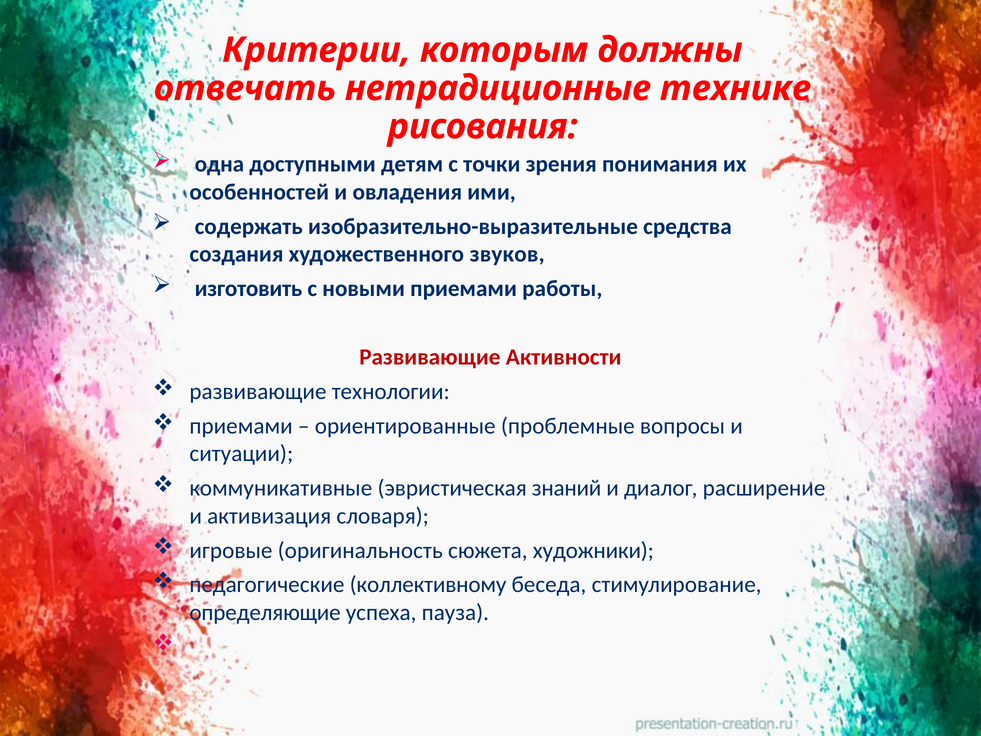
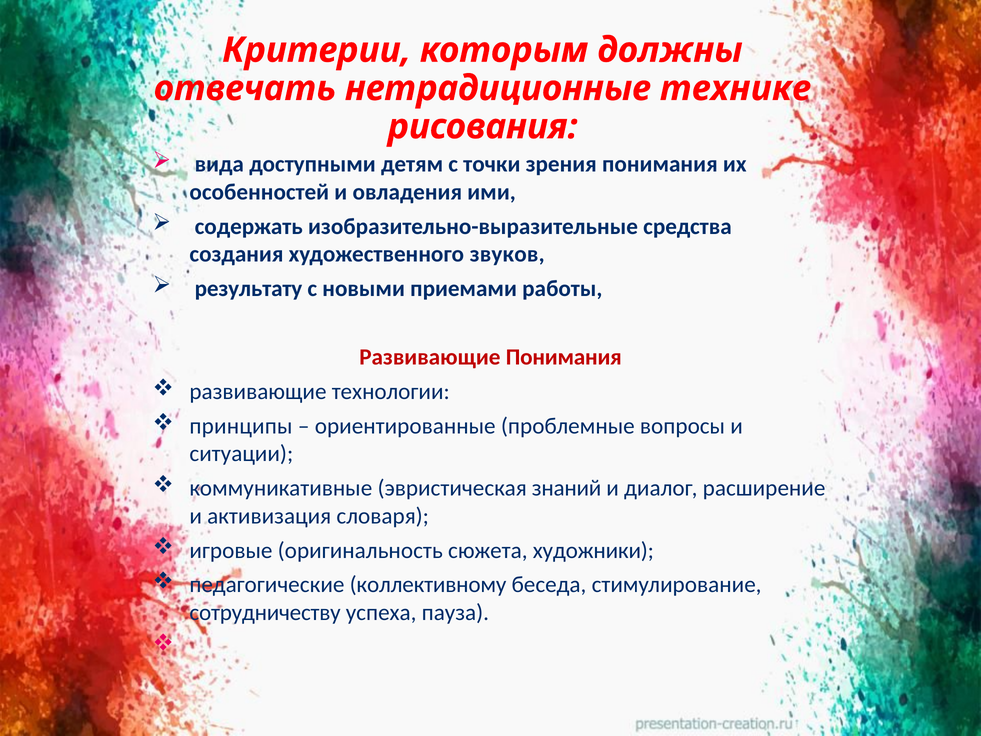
одна: одна -> вида
изготовить: изготовить -> результату
Развивающие Активности: Активности -> Понимания
приемами at (241, 426): приемами -> принципы
определяющие: определяющие -> сотрудничеству
